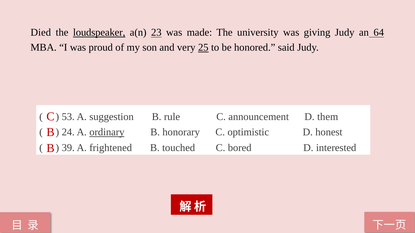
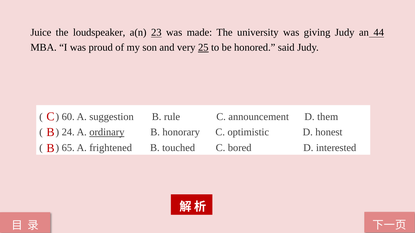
Died: Died -> Juice
loudspeaker underline: present -> none
64: 64 -> 44
53: 53 -> 60
39: 39 -> 65
